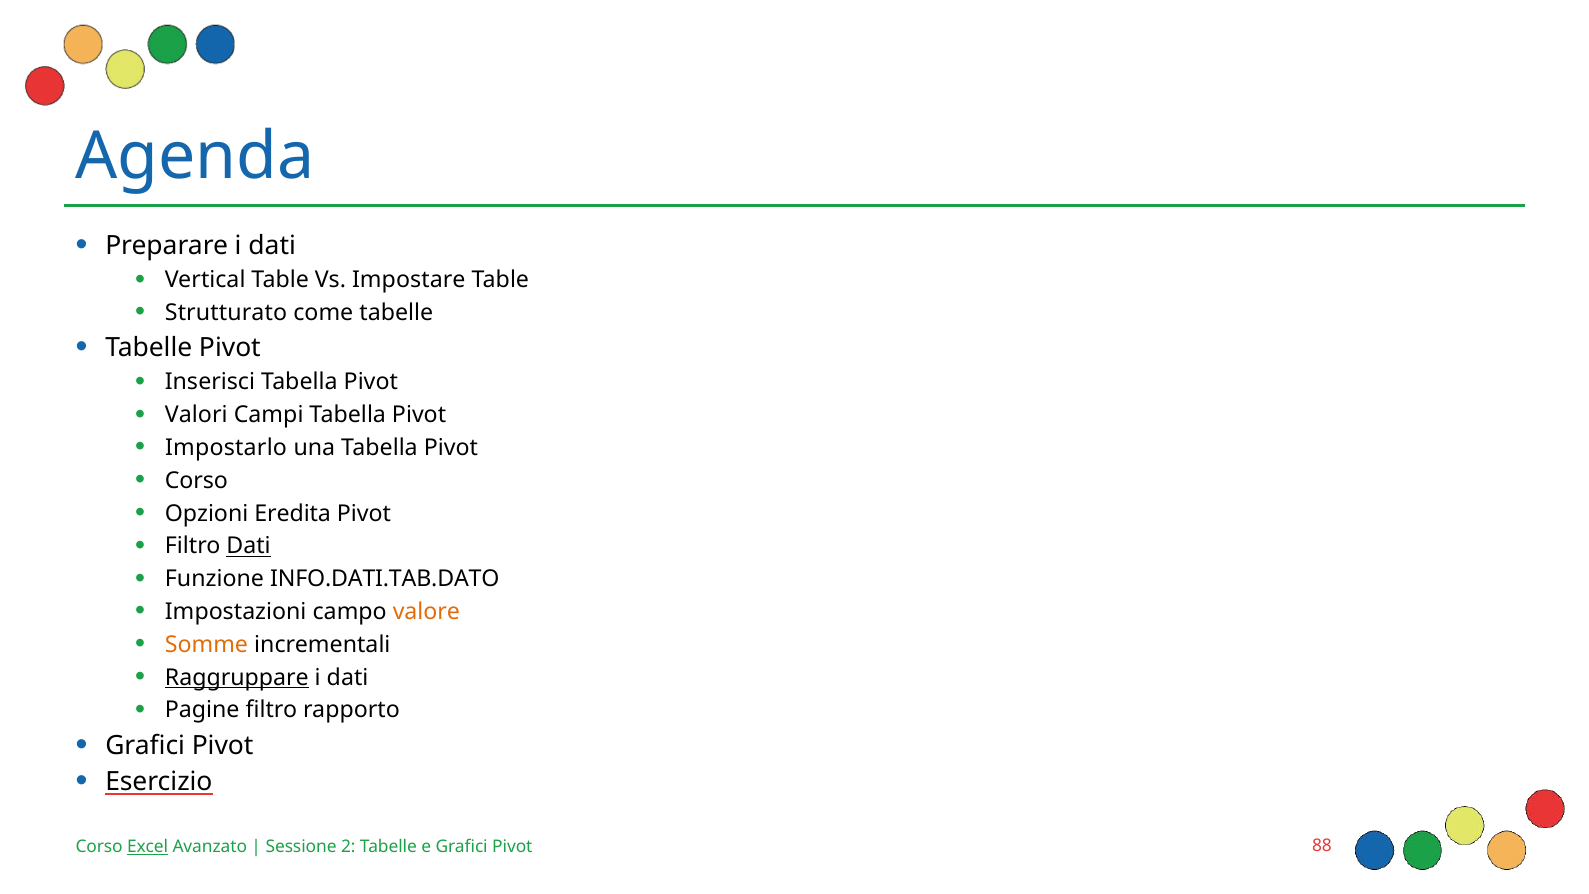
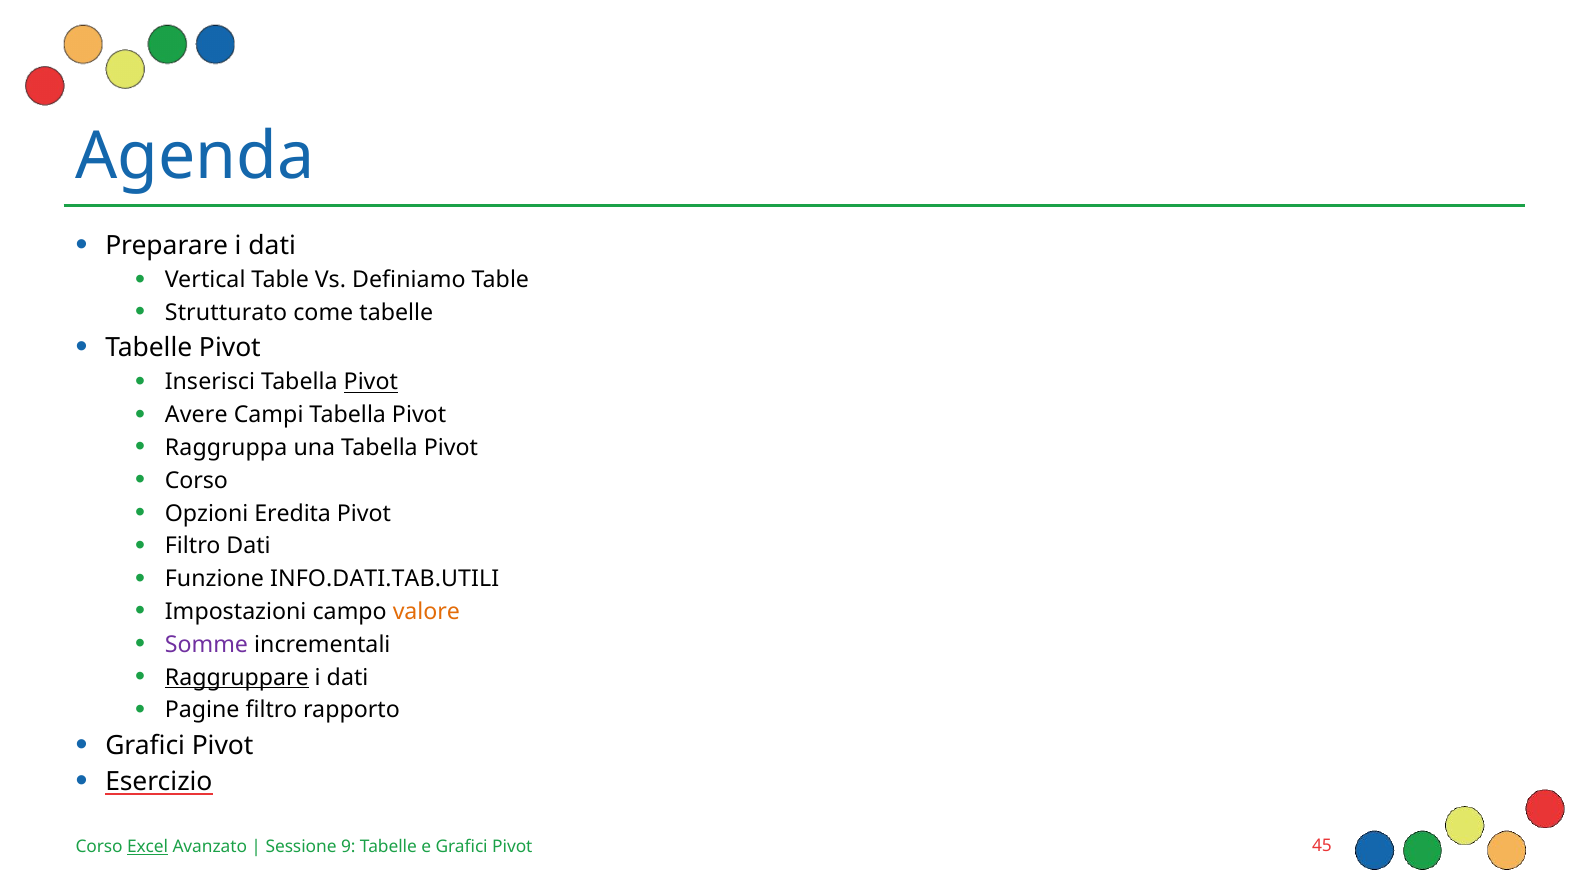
Impostare: Impostare -> Definiamo
Pivot at (371, 382) underline: none -> present
Valori: Valori -> Avere
Impostarlo: Impostarlo -> Raggruppa
Dati at (249, 546) underline: present -> none
INFO.DATI.TAB.DATO: INFO.DATI.TAB.DATO -> INFO.DATI.TAB.UTILI
Somme colour: orange -> purple
2: 2 -> 9
88: 88 -> 45
